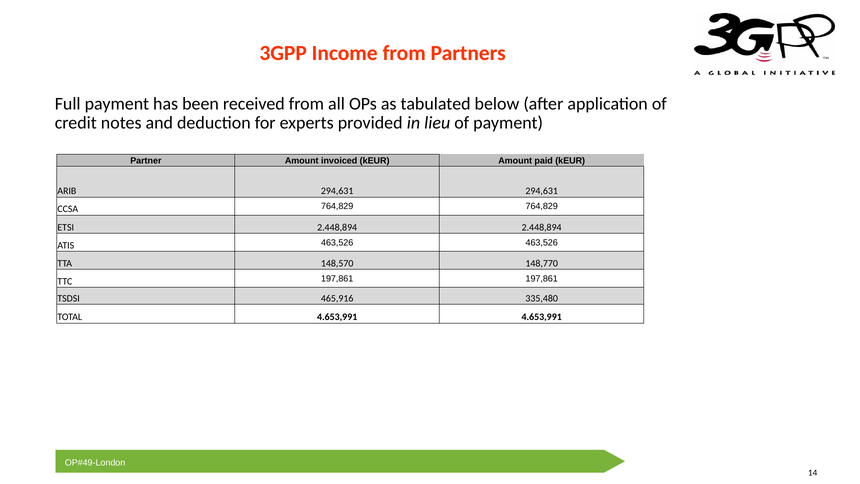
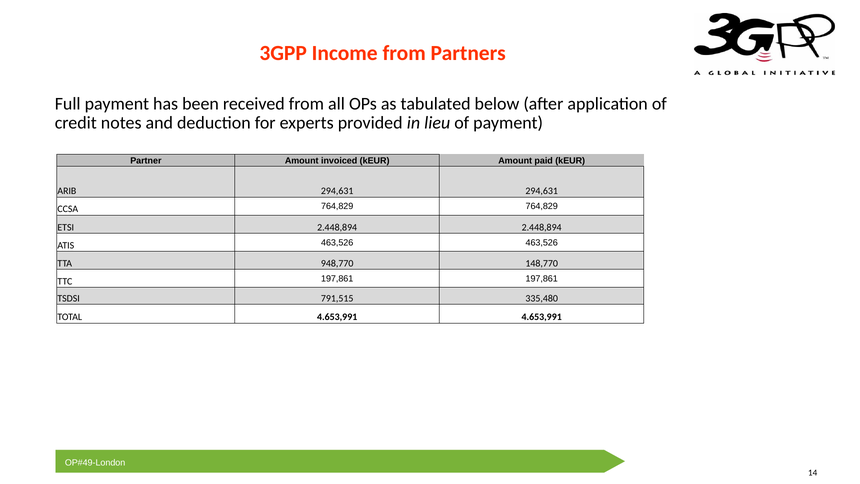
148,570: 148,570 -> 948,770
465,916: 465,916 -> 791,515
